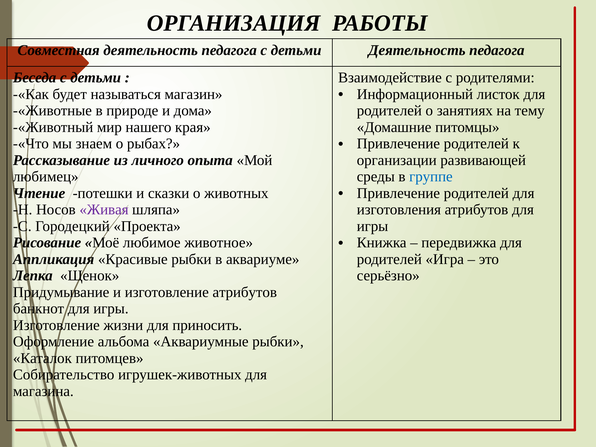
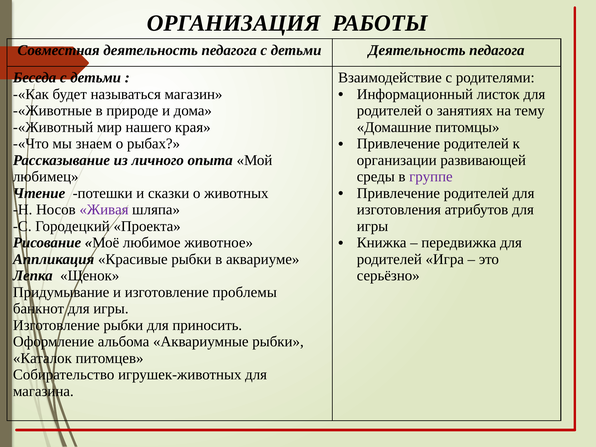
группе colour: blue -> purple
изготовление атрибутов: атрибутов -> проблемы
Изготовление жизни: жизни -> рыбки
